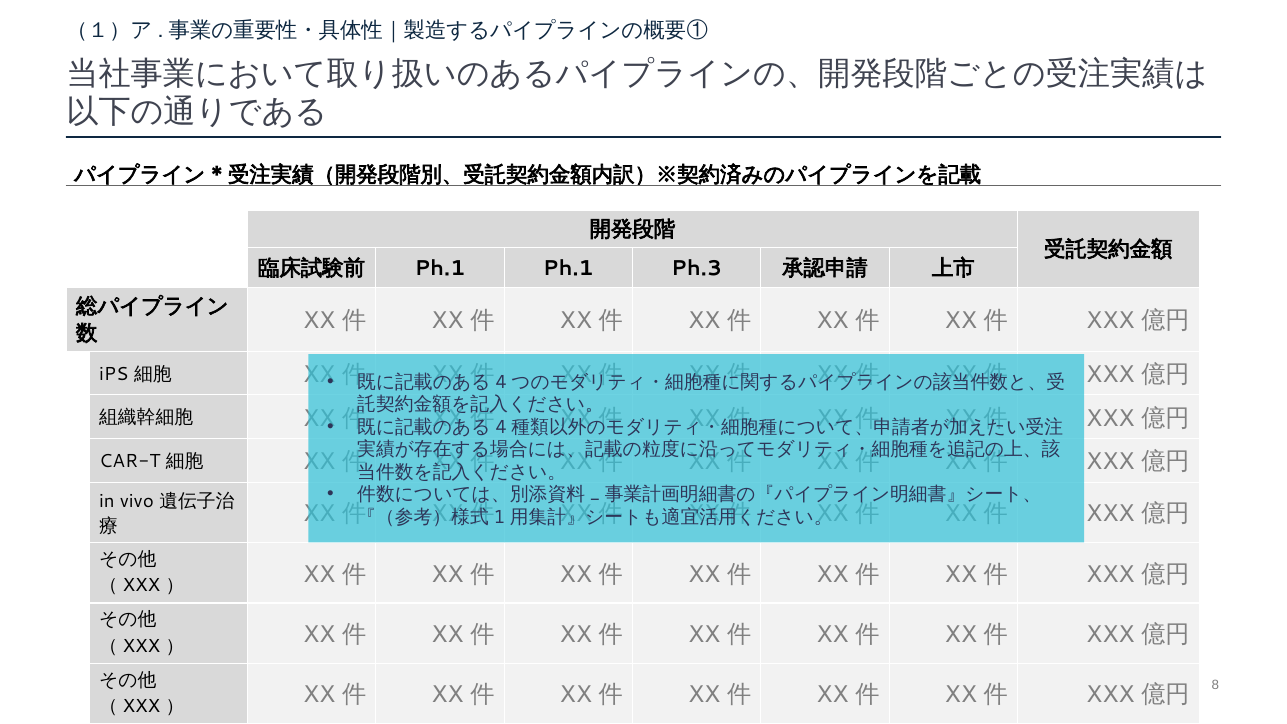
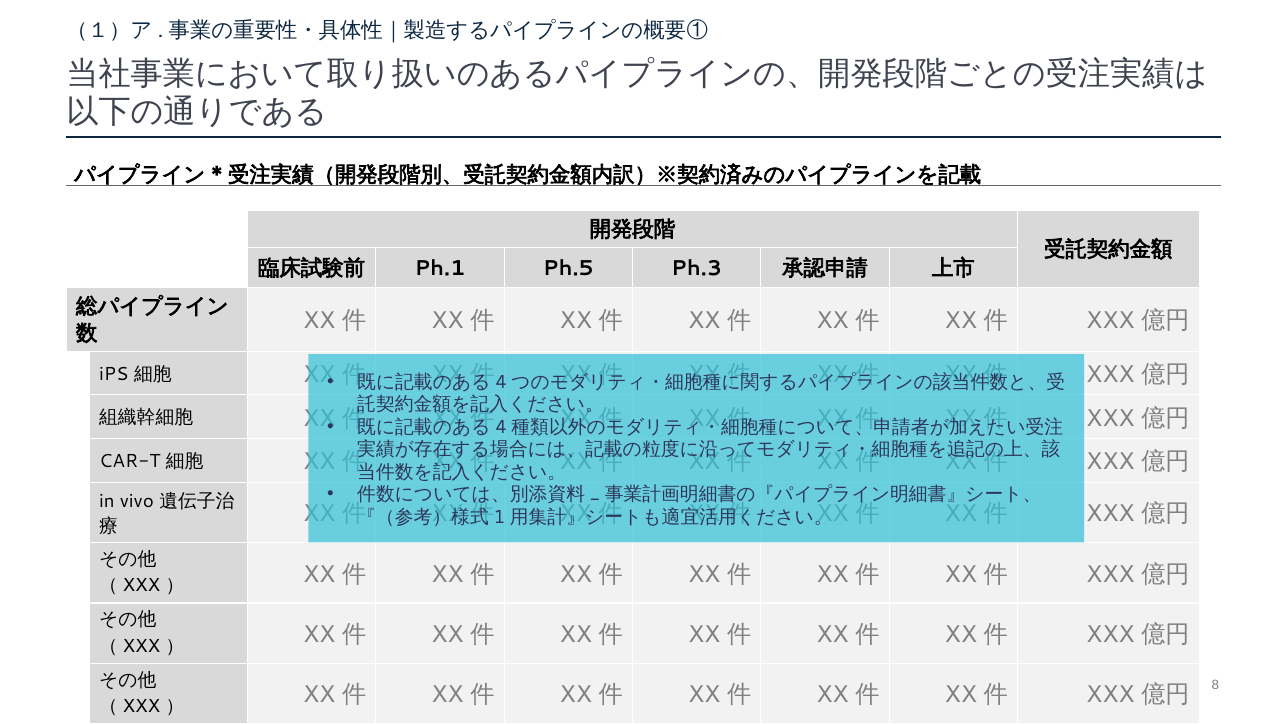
Ph.1 Ph.1: Ph.1 -> Ph.5
